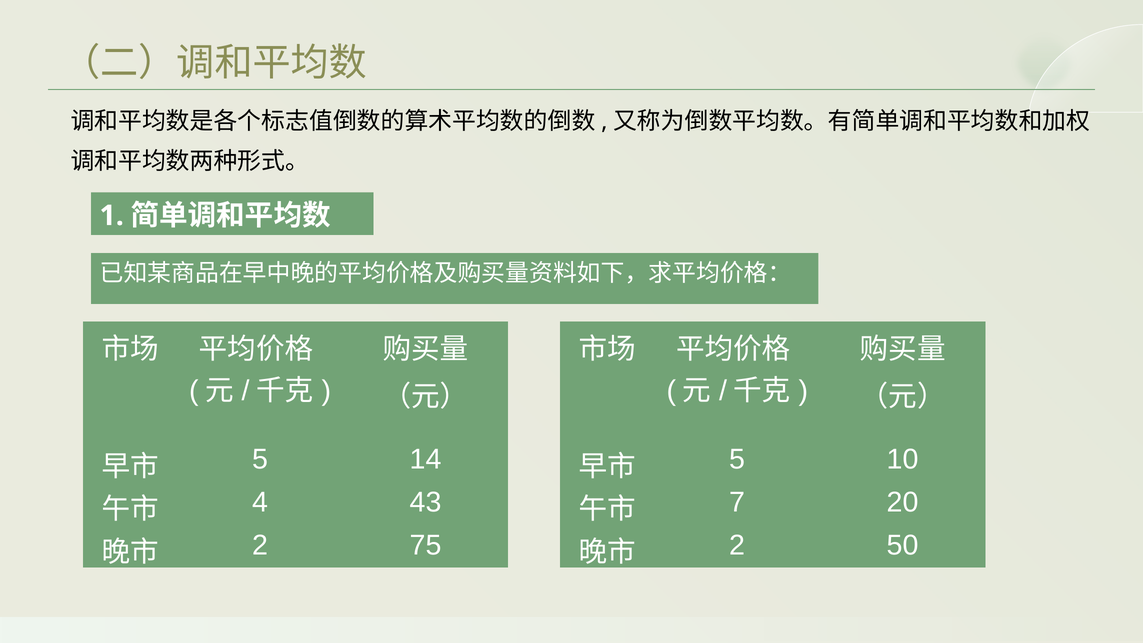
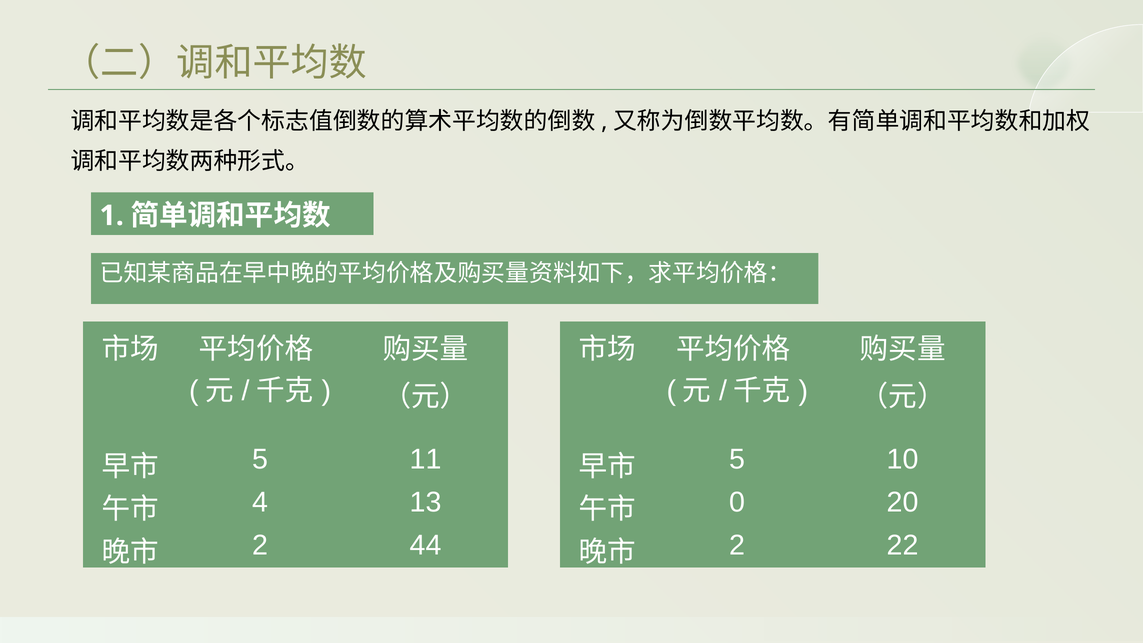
14: 14 -> 11
43: 43 -> 13
7: 7 -> 0
75: 75 -> 44
50: 50 -> 22
